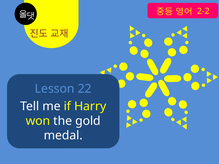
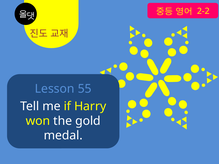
22: 22 -> 55
